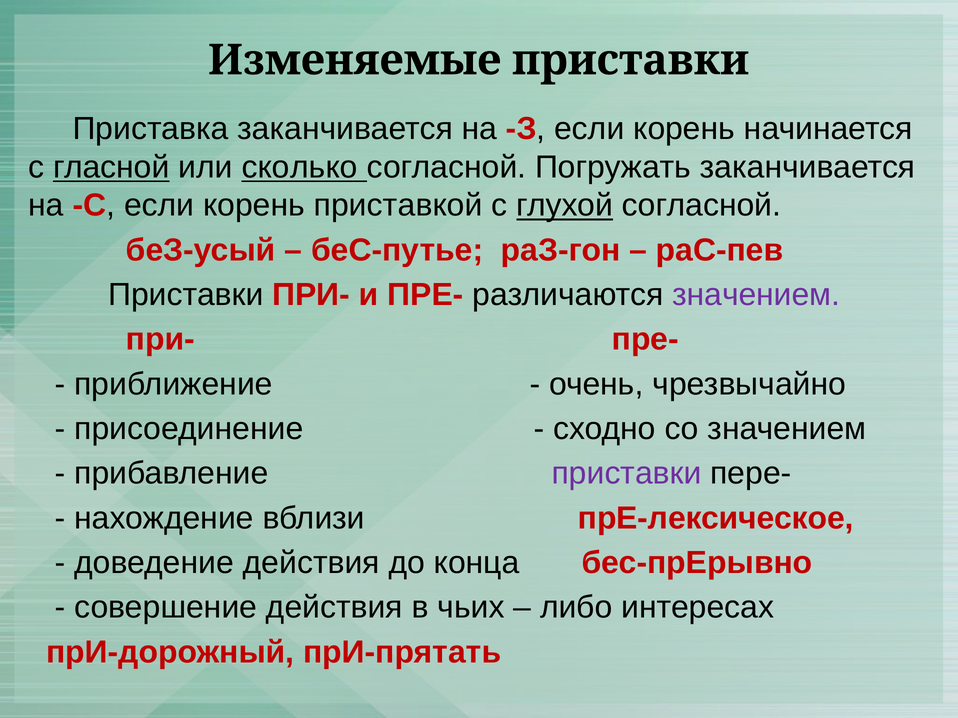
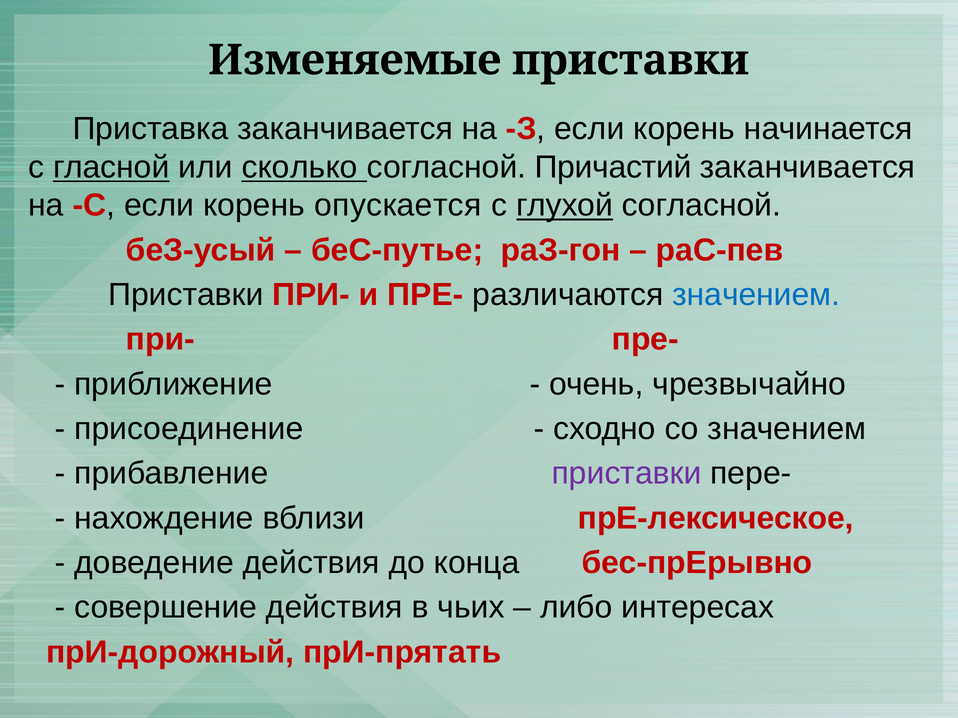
Погружать: Погружать -> Причастий
приставкой: приставкой -> опускается
значением at (756, 295) colour: purple -> blue
